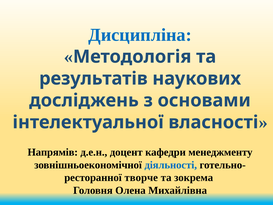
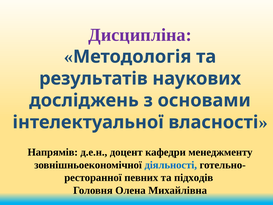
Дисципліна colour: blue -> purple
творче: творче -> певних
зокрема: зокрема -> підходів
